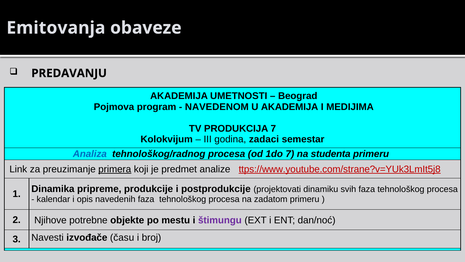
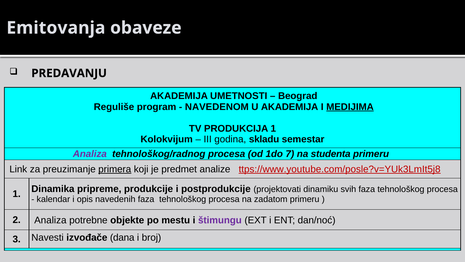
Pojmova: Pojmova -> Reguliše
MEDIJIMA underline: none -> present
PRODUKCIJA 7: 7 -> 1
zadaci: zadaci -> skladu
Analiza at (90, 154) colour: blue -> purple
ttps://www.youtube.com/strane?v=YUk3LmIt5j8: ttps://www.youtube.com/strane?v=YUk3LmIt5j8 -> ttps://www.youtube.com/posle?v=YUk3LmIt5j8
2 Njihove: Njihove -> Analiza
času: času -> dana
